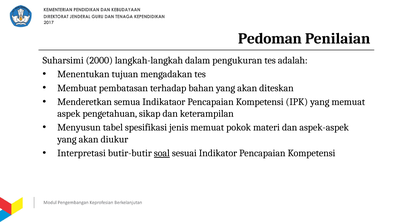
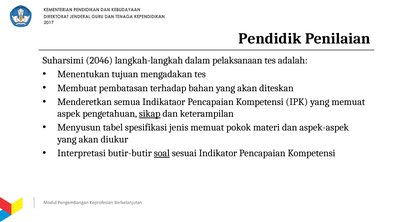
Pedoman: Pedoman -> Pendidik
2000: 2000 -> 2046
pengukuran: pengukuran -> pelaksanaan
sikap underline: none -> present
